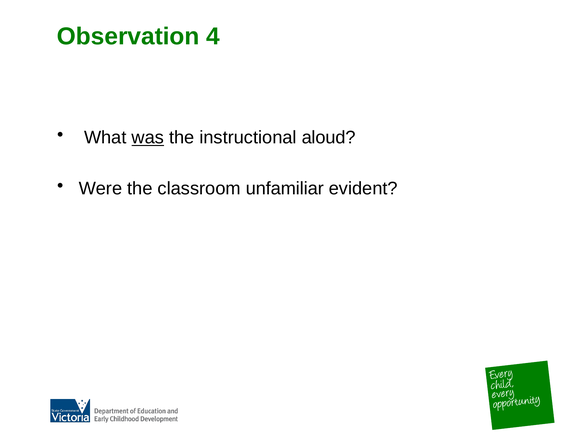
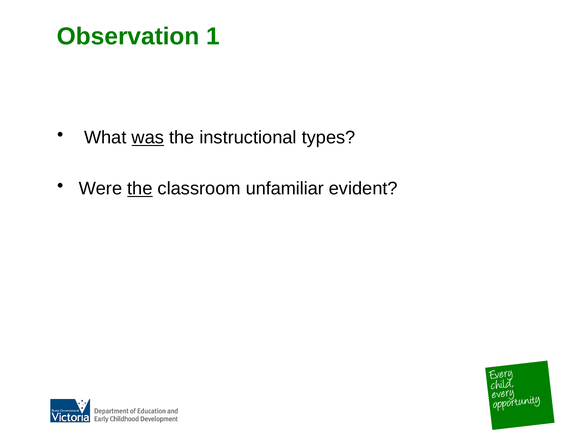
4: 4 -> 1
aloud: aloud -> types
the at (140, 189) underline: none -> present
